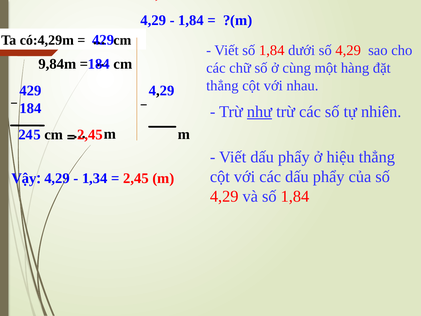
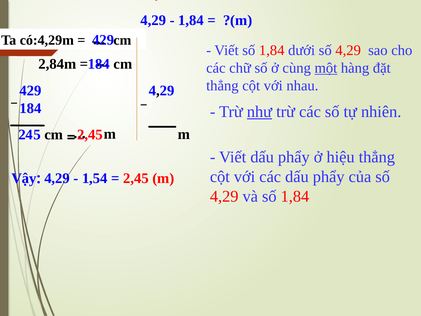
9,84m: 9,84m -> 2,84m
một underline: none -> present
1,34: 1,34 -> 1,54
